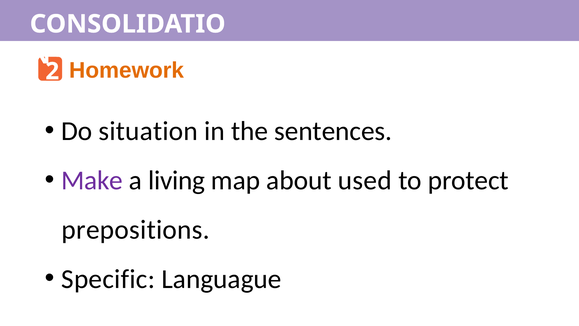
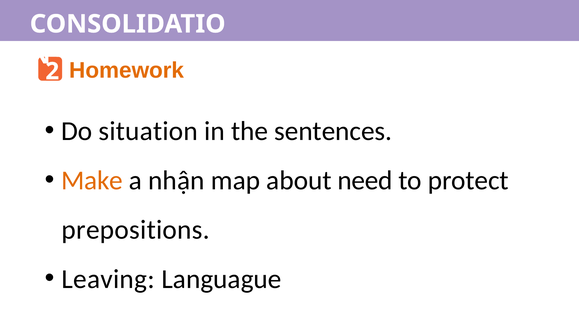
Make colour: purple -> orange
living: living -> nhận
used: used -> need
Specific: Specific -> Leaving
